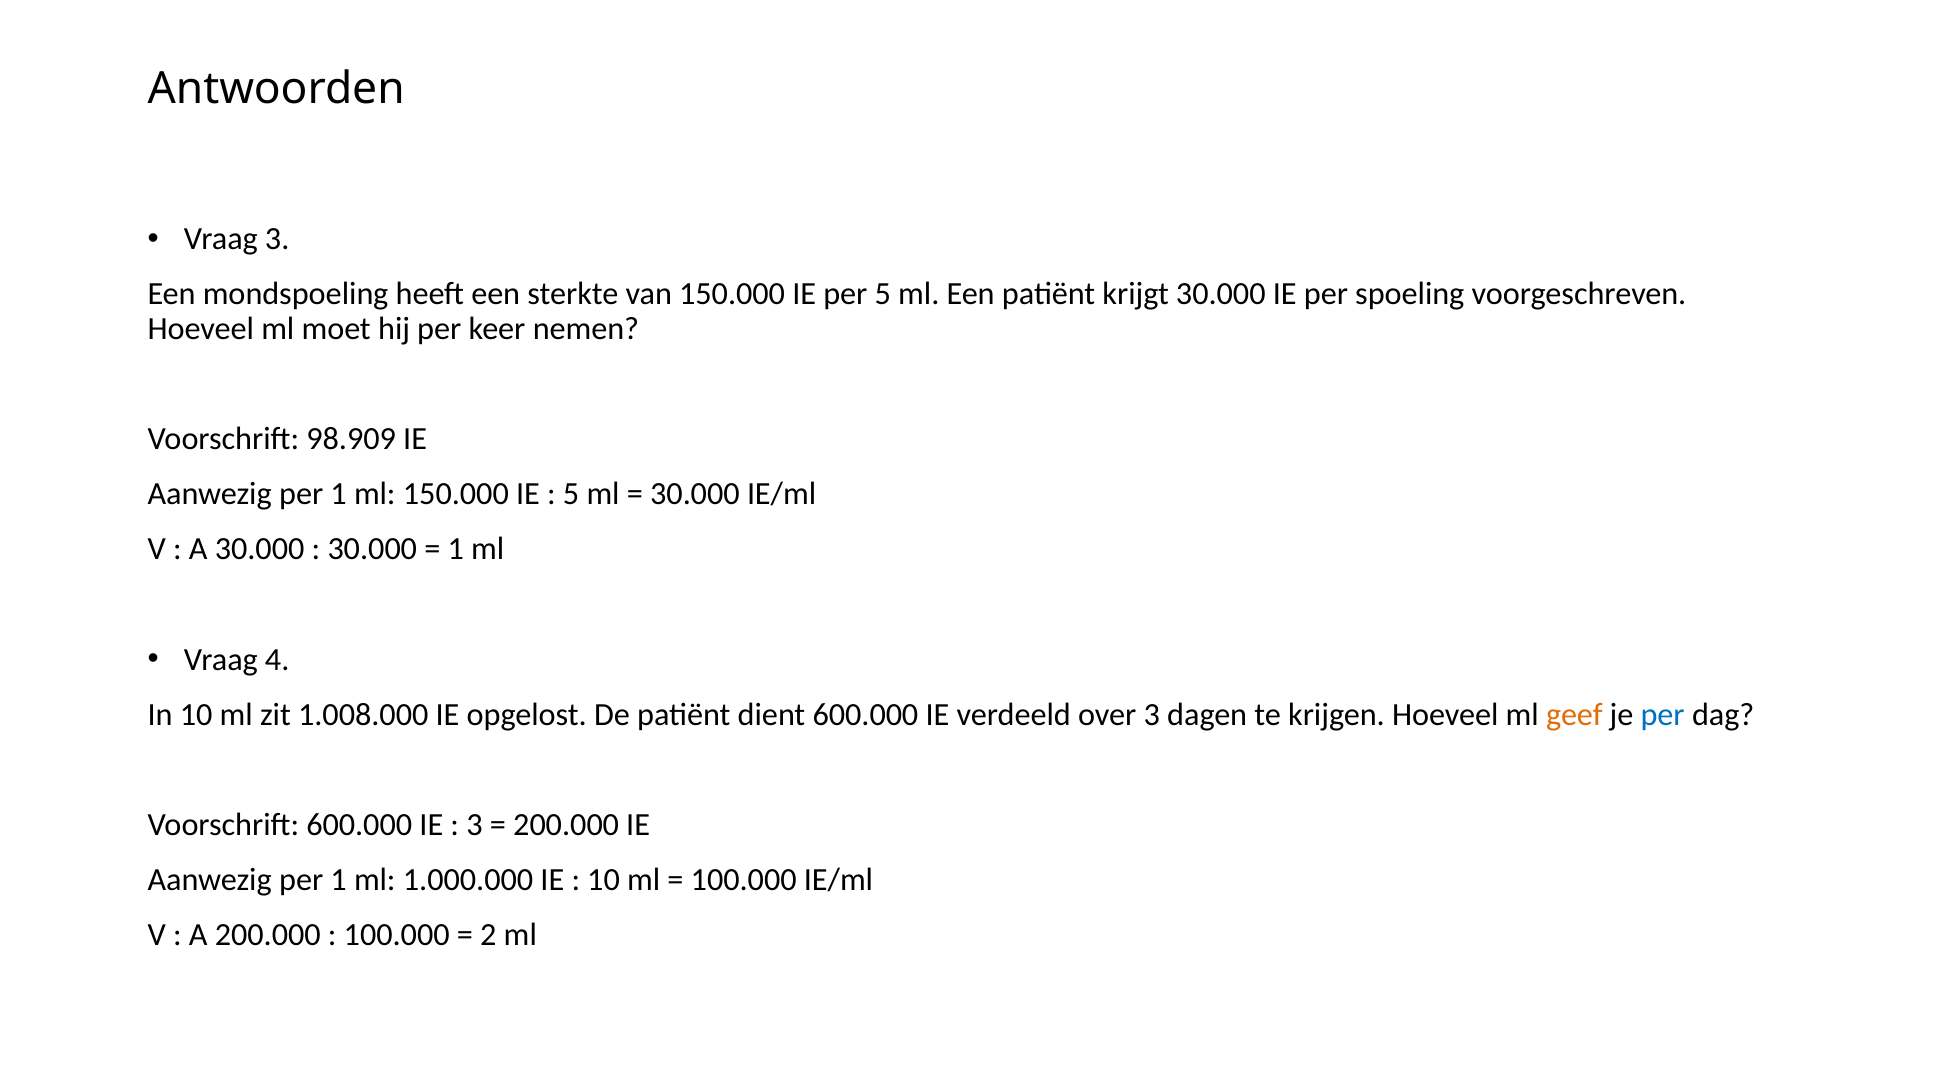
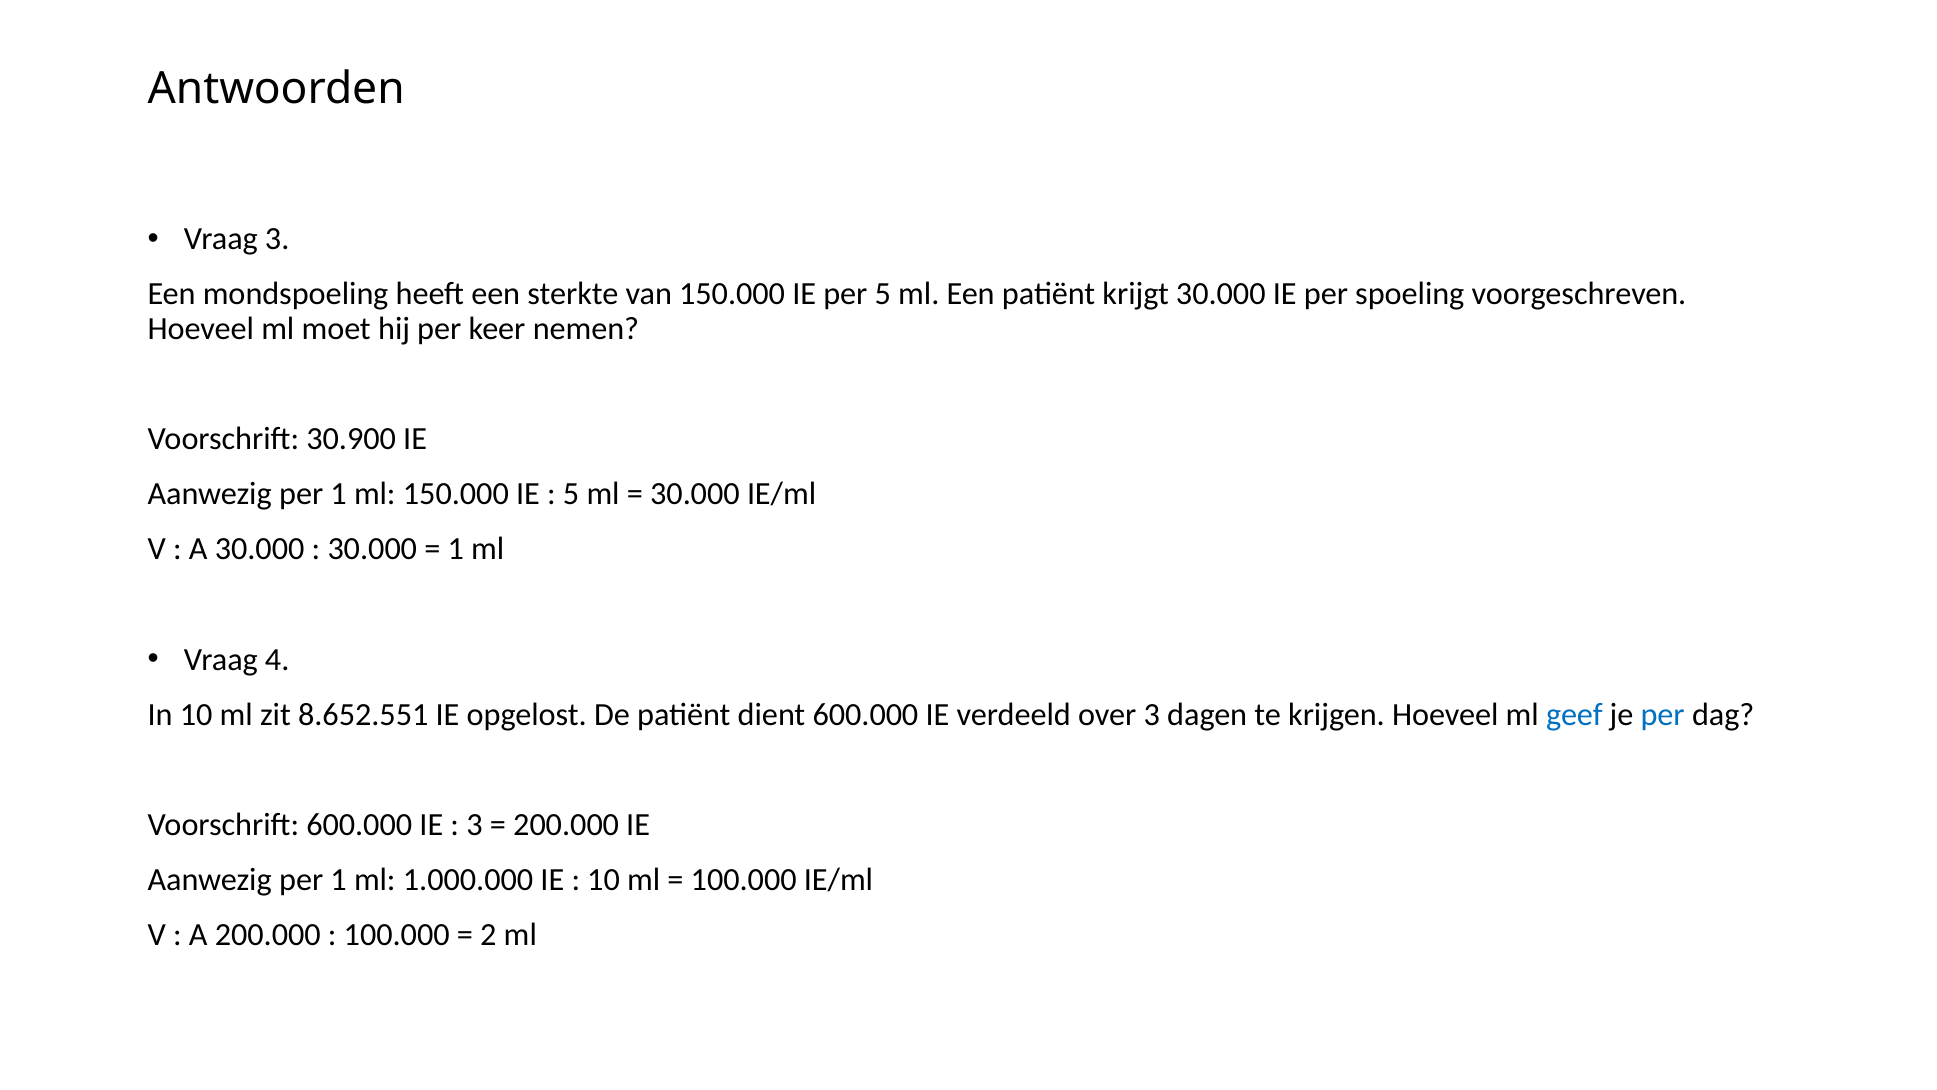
98.909: 98.909 -> 30.900
1.008.000: 1.008.000 -> 8.652.551
geef colour: orange -> blue
